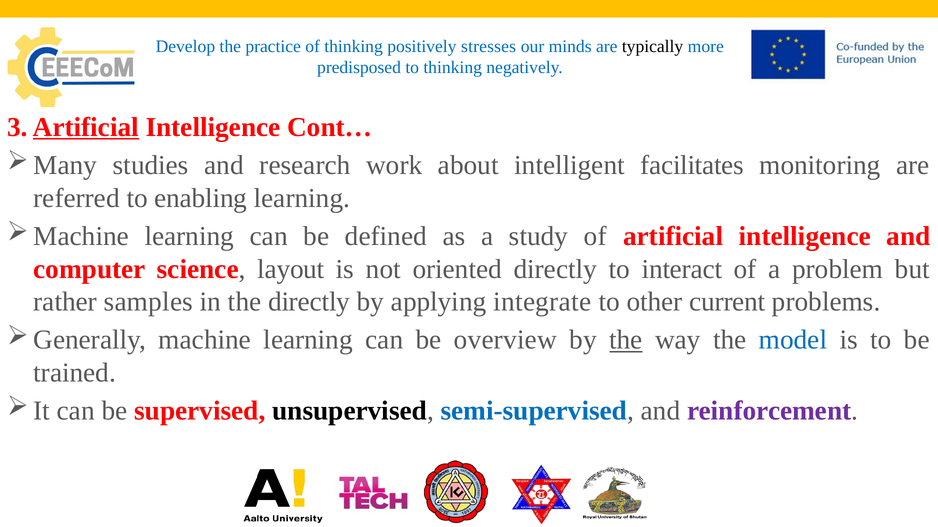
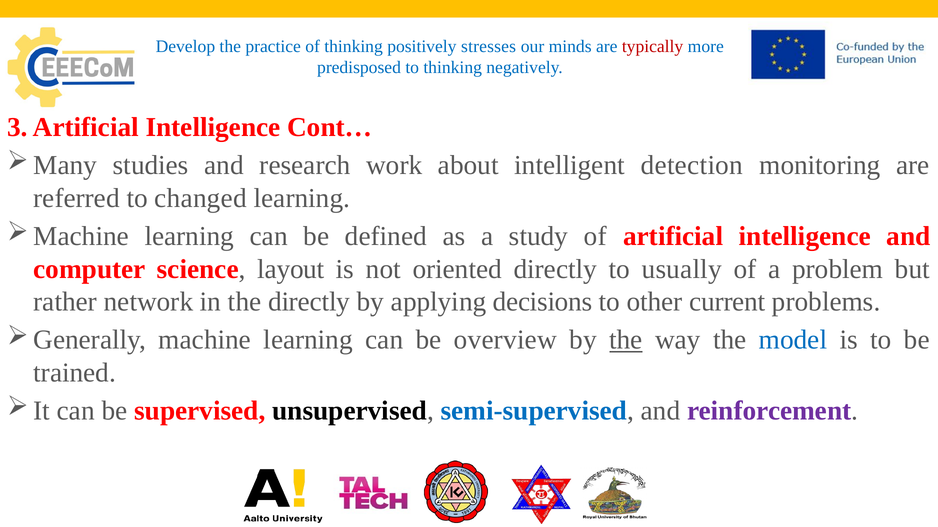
typically colour: black -> red
Artificial at (86, 127) underline: present -> none
facilitates: facilitates -> detection
enabling: enabling -> changed
interact: interact -> usually
samples: samples -> network
integrate: integrate -> decisions
